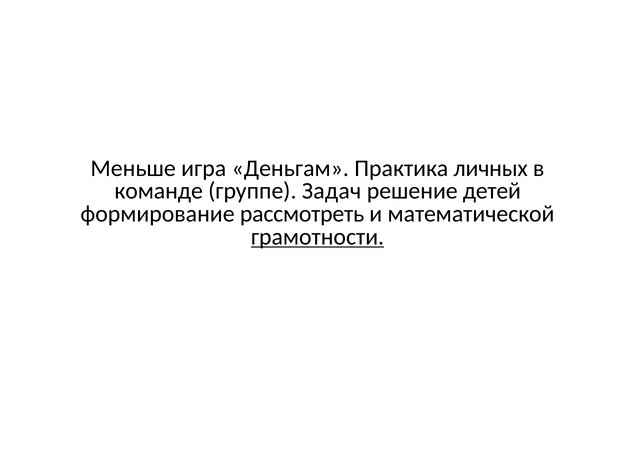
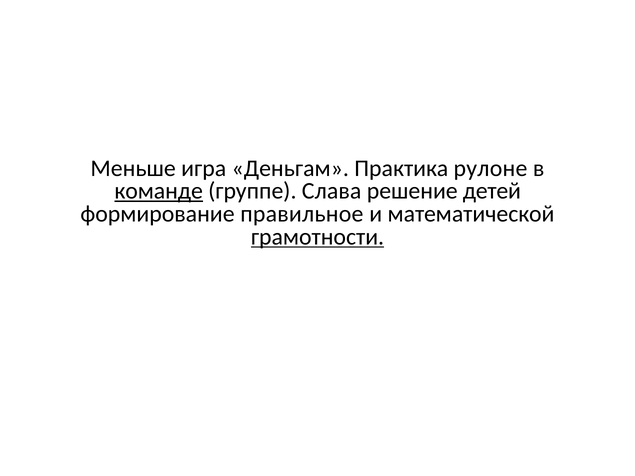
личных: личных -> рулоне
команде underline: none -> present
Задач: Задач -> Слава
рассмотреть: рассмотреть -> правильное
